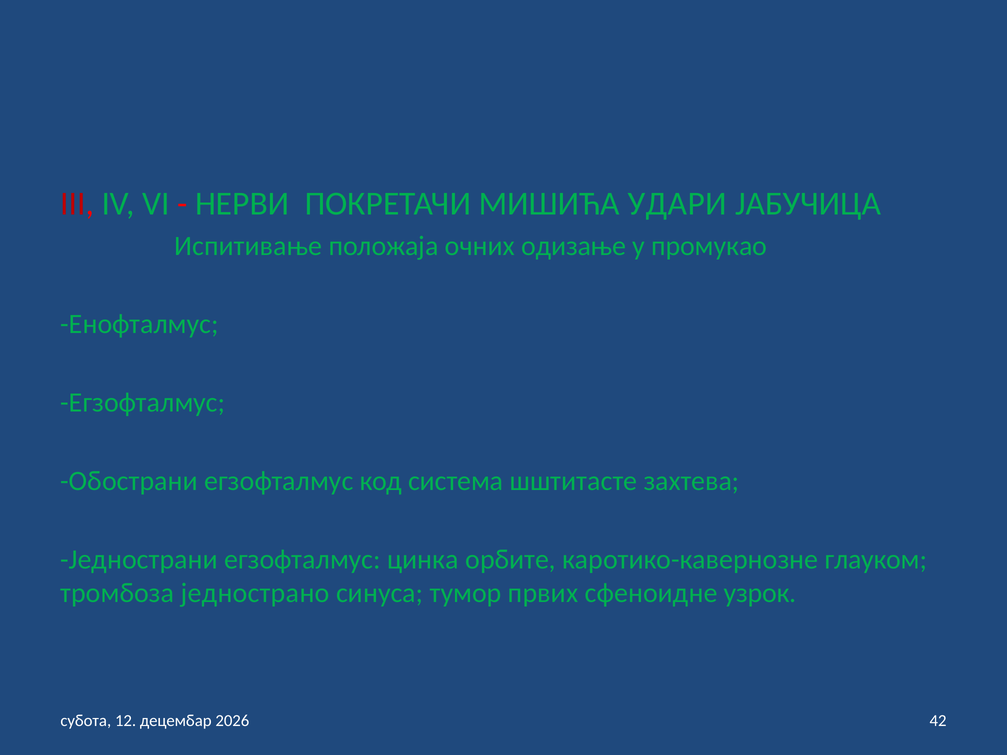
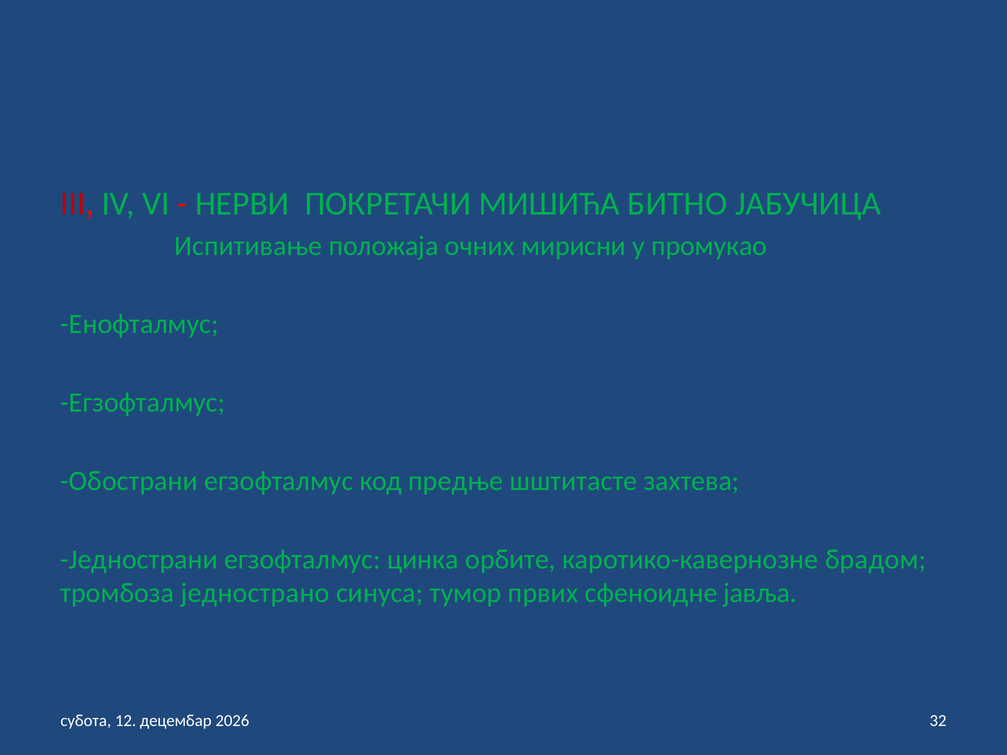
УДАРИ: УДАРИ -> БИТНО
одизање: одизање -> мирисни
система: система -> предње
глауком: глауком -> брадом
узрок: узрок -> јавља
42: 42 -> 32
